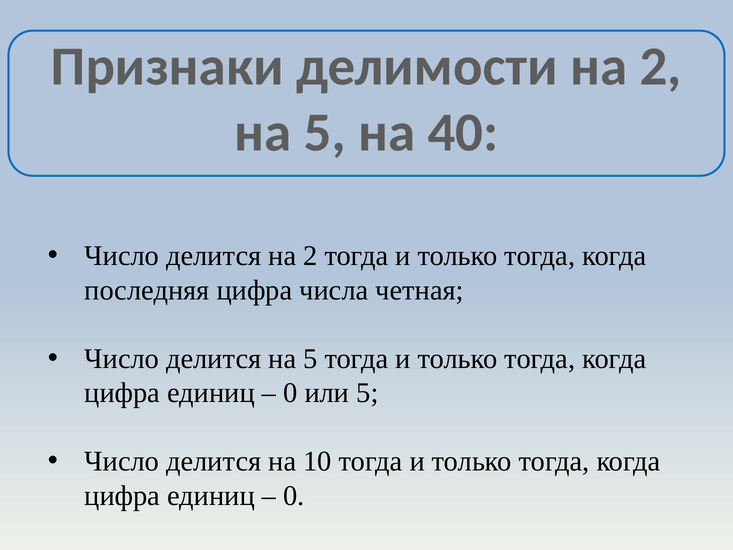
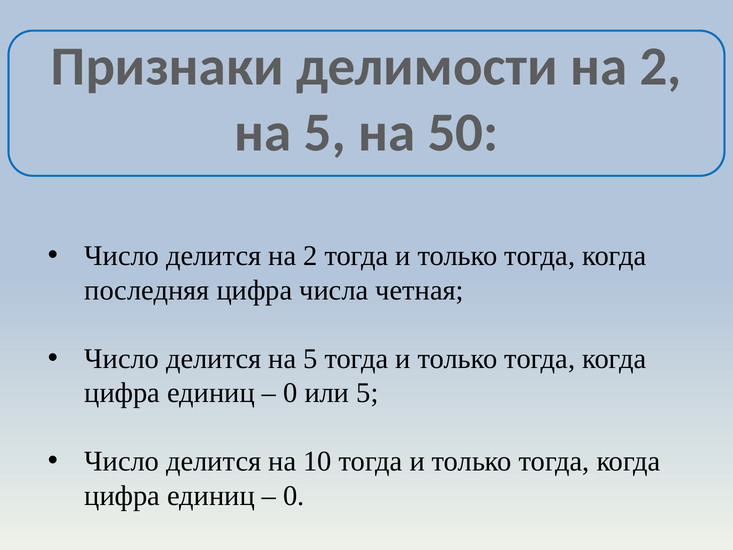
40: 40 -> 50
